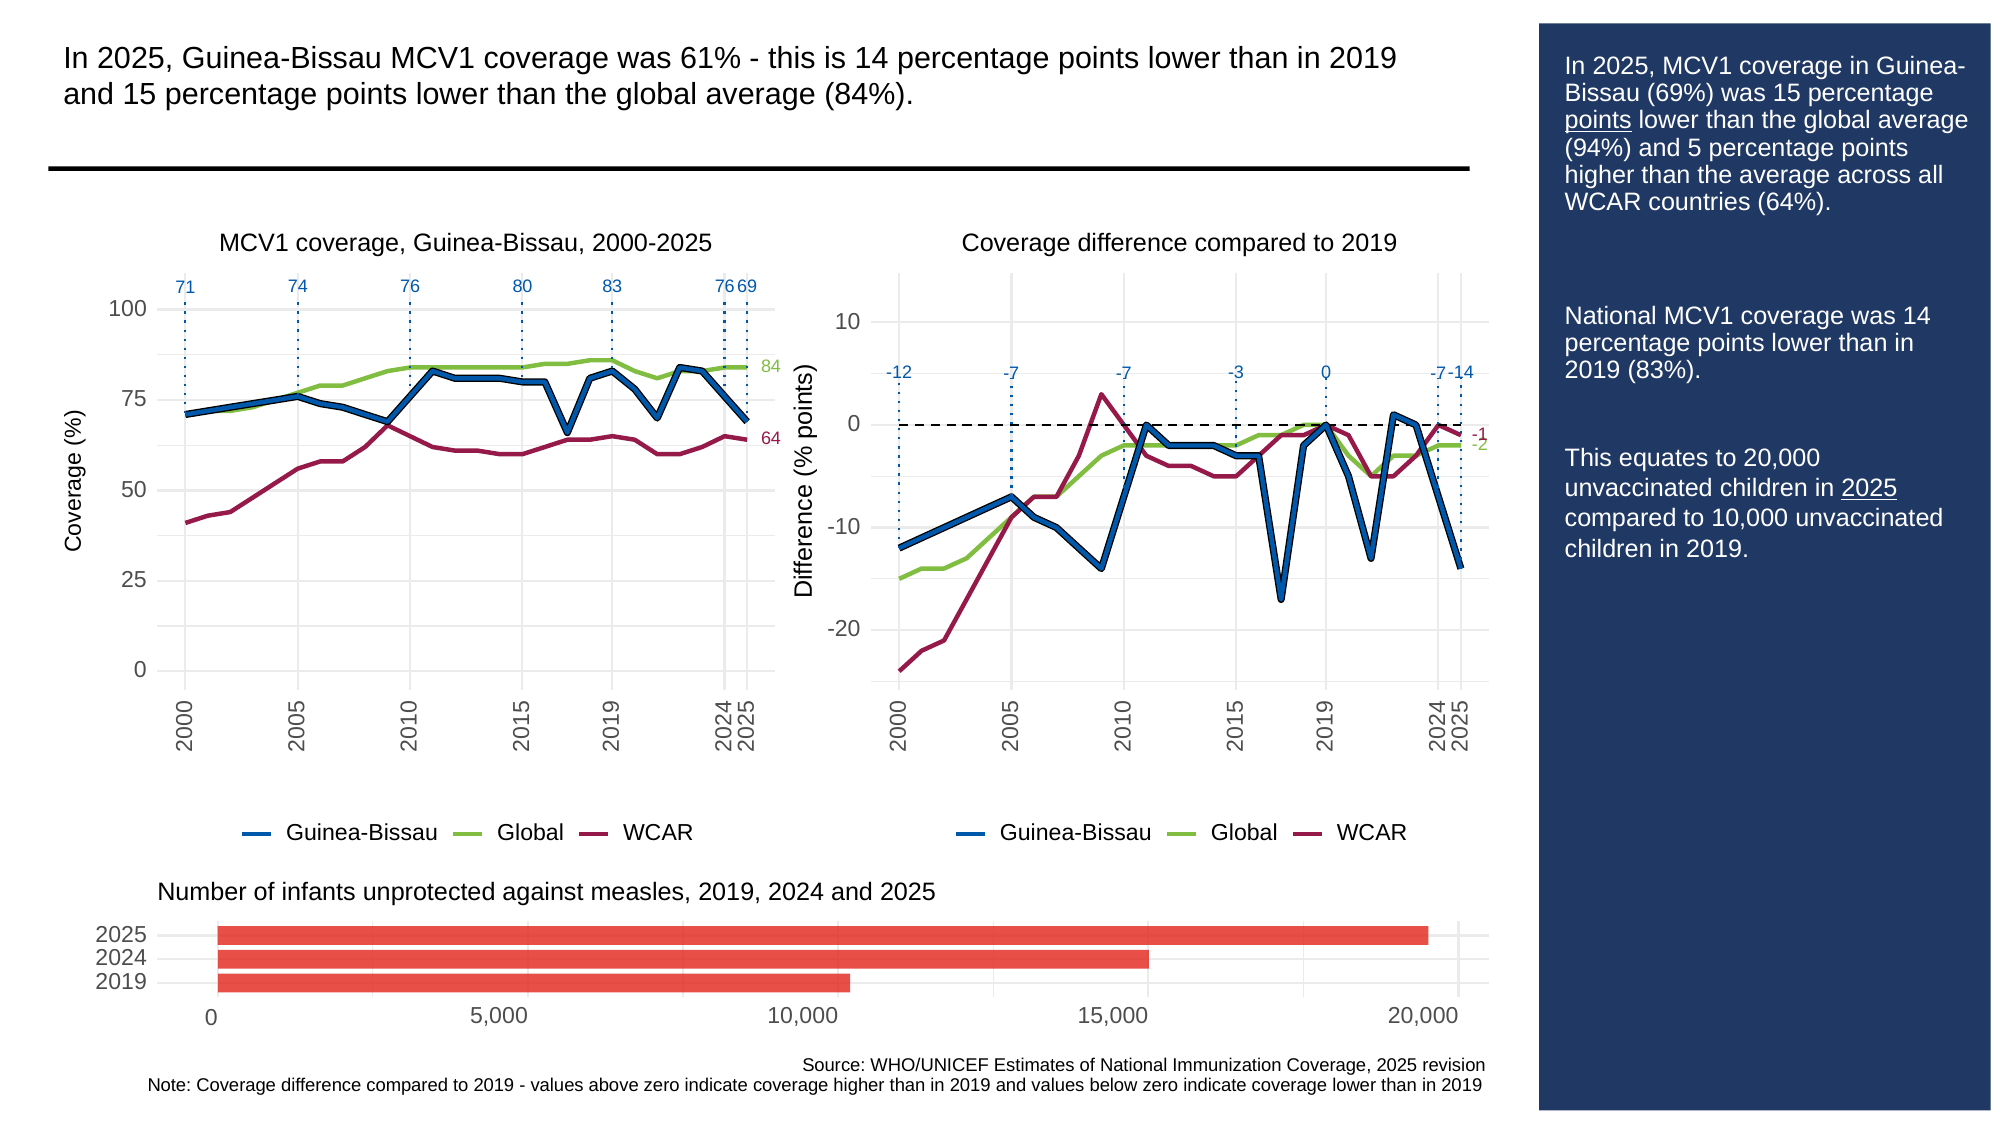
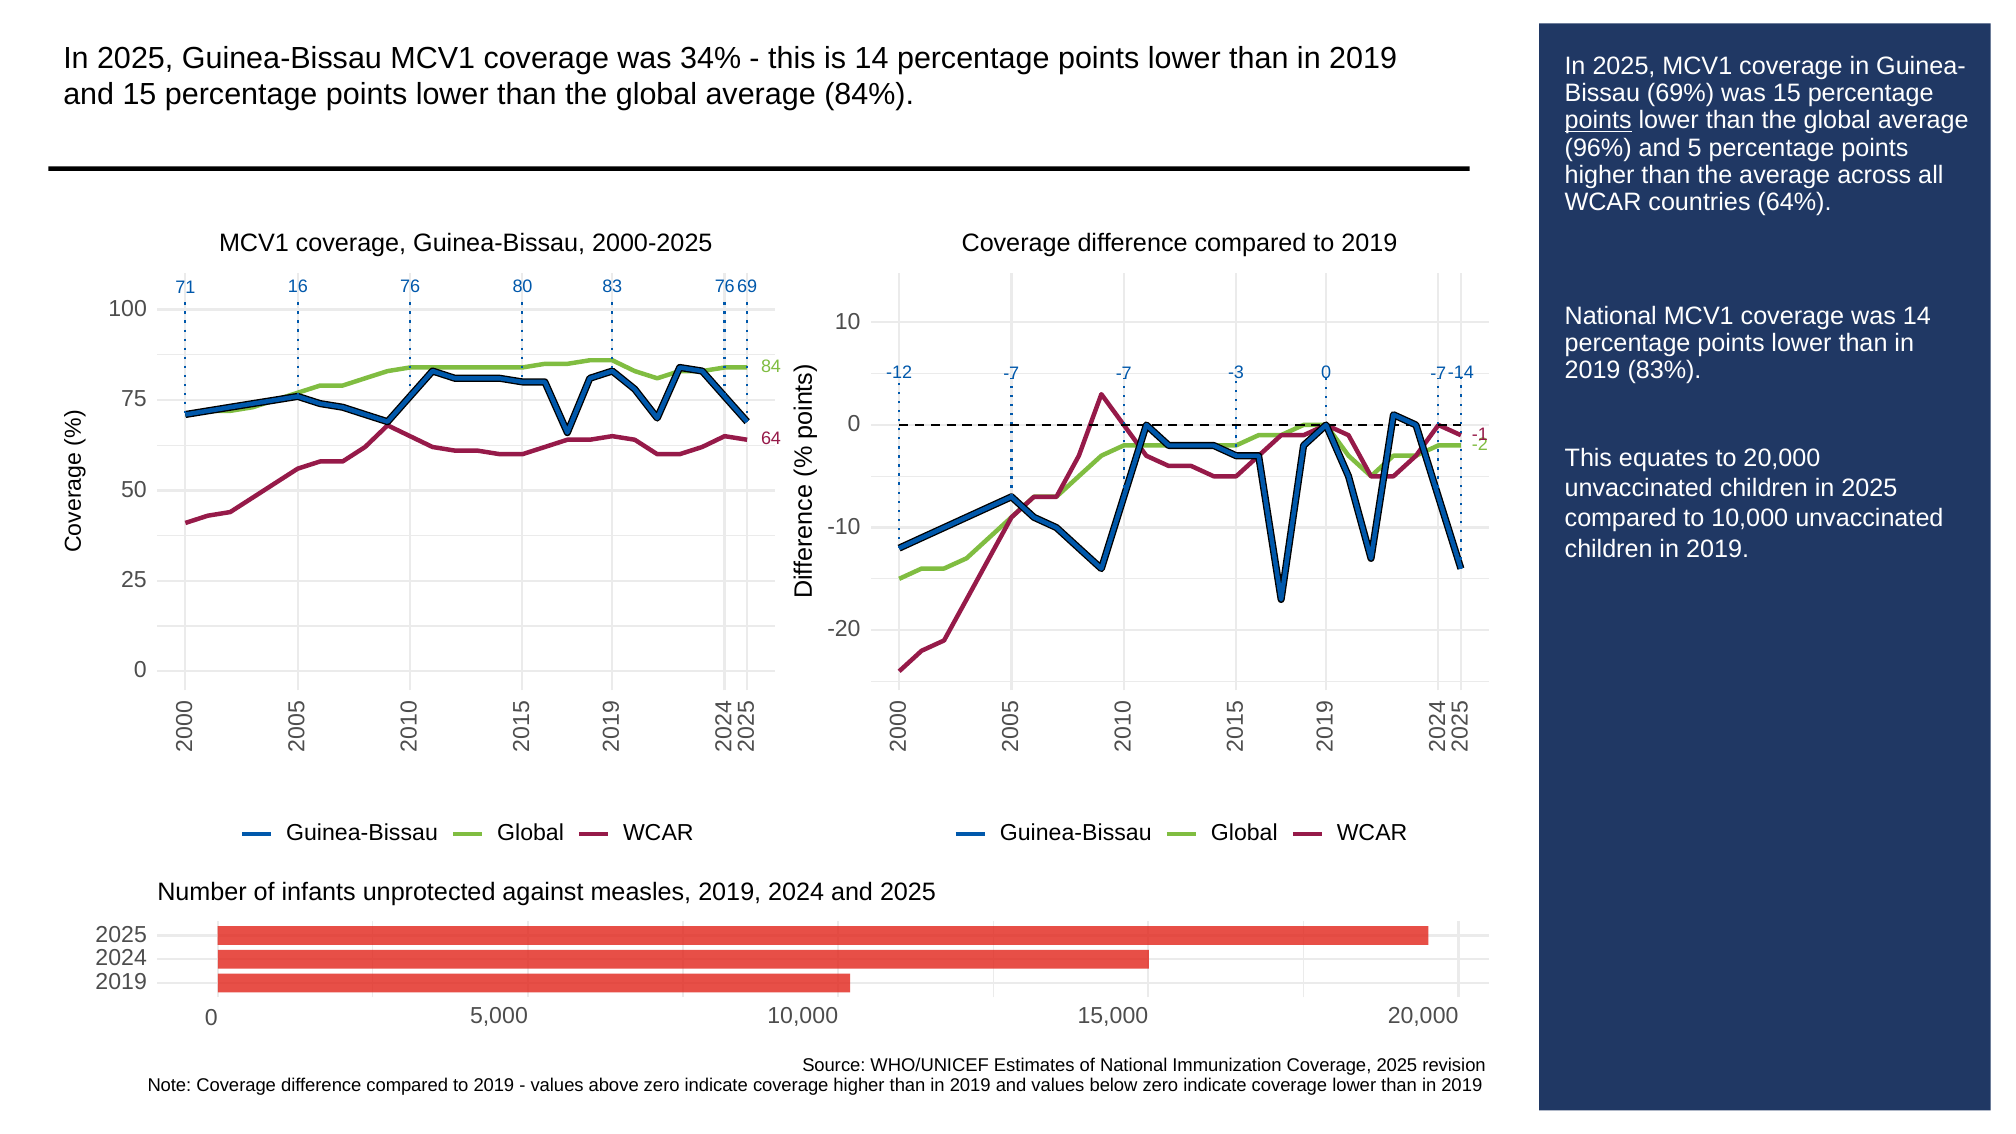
61%: 61% -> 34%
94%: 94% -> 96%
74: 74 -> 16
2025 at (1869, 488) underline: present -> none
